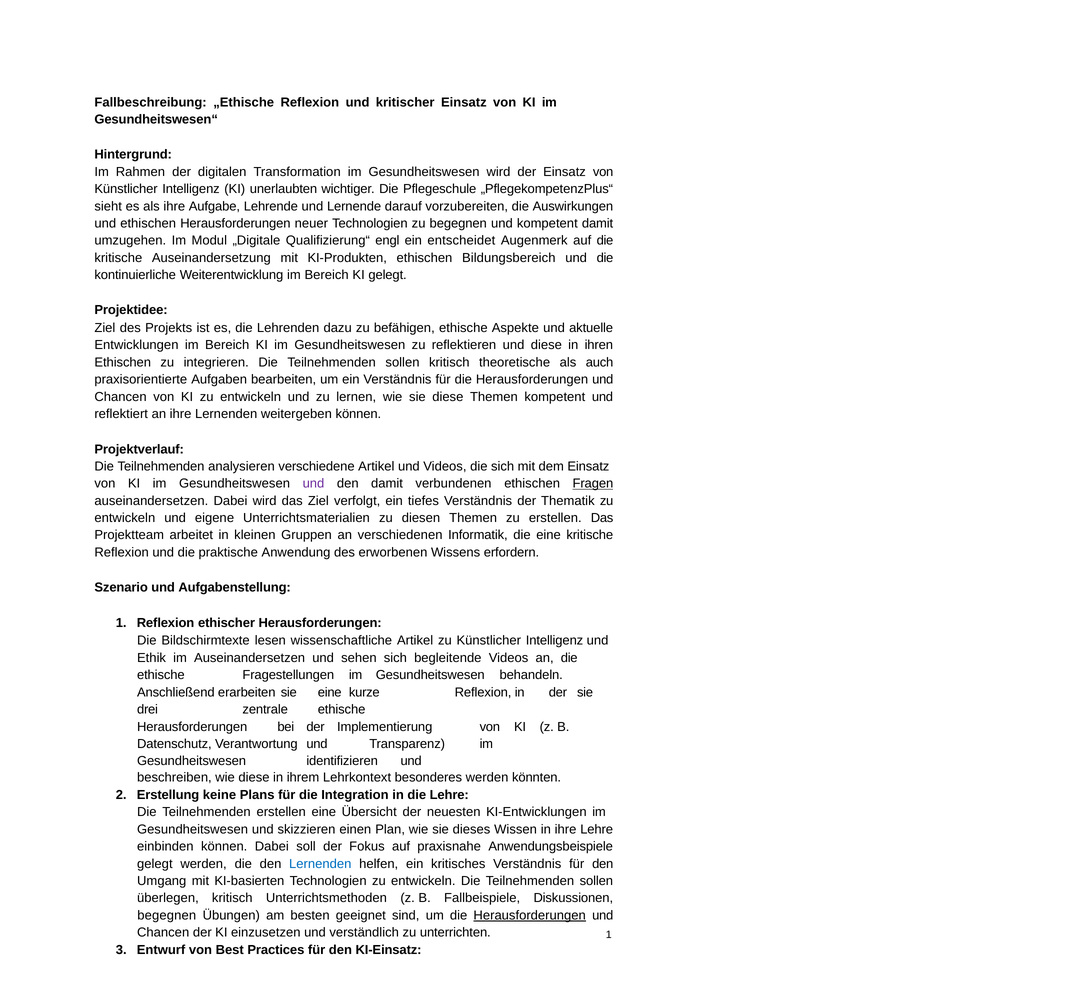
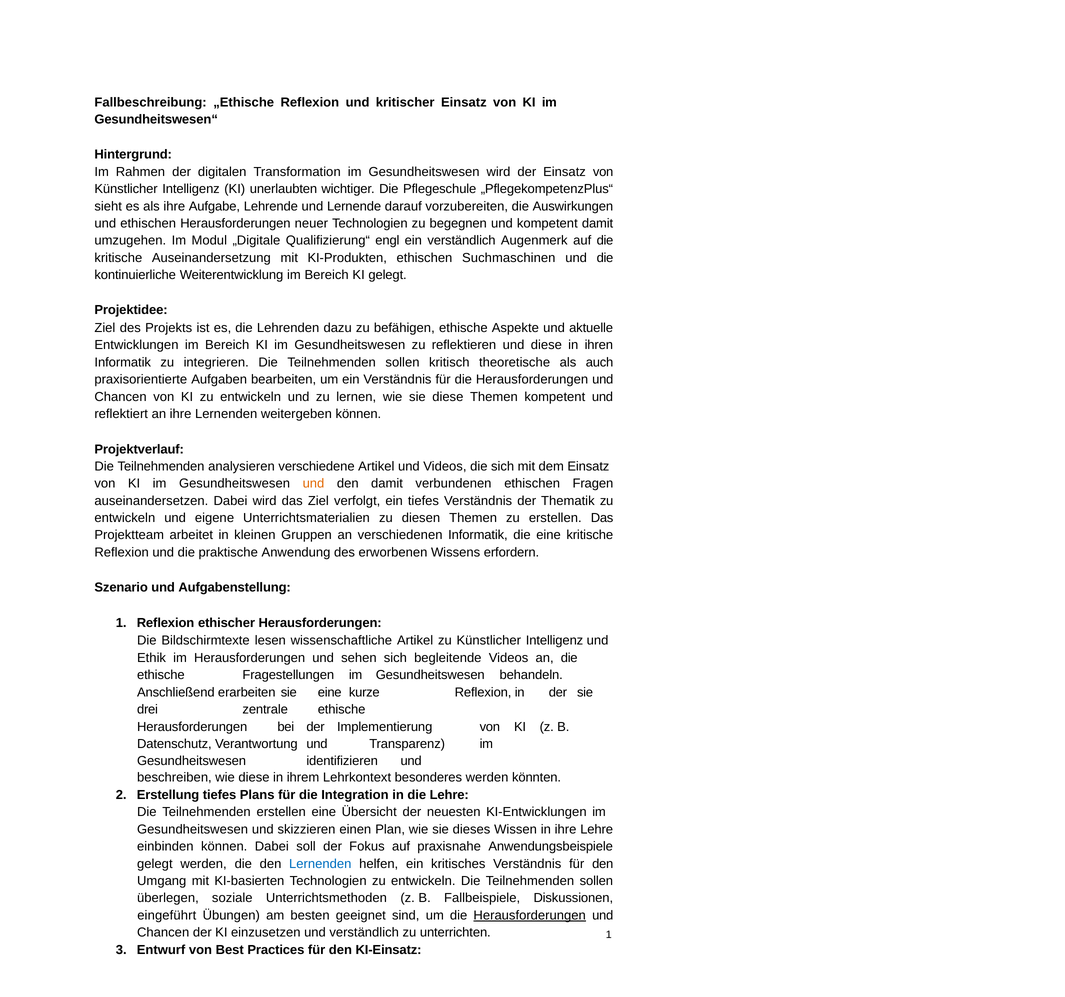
ein entscheidet: entscheidet -> verständlich
Bildungsbereich: Bildungsbereich -> Suchmaschinen
Ethischen at (123, 362): Ethischen -> Informatik
und at (313, 483) colour: purple -> orange
Fragen underline: present -> none
im Auseinandersetzen: Auseinandersetzen -> Herausforderungen
Erstellung keine: keine -> tiefes
überlegen kritisch: kritisch -> soziale
begegnen at (167, 915): begegnen -> eingeführt
